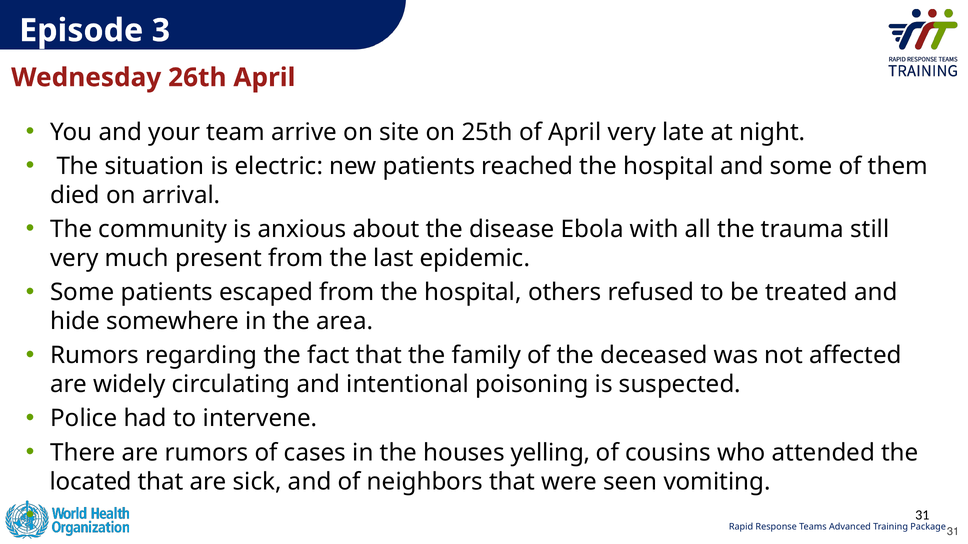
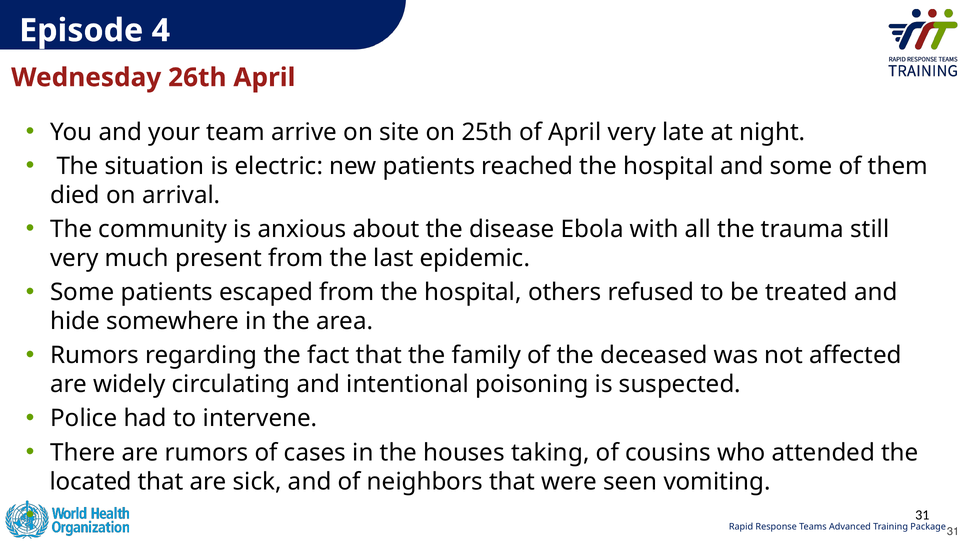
3: 3 -> 4
yelling: yelling -> taking
